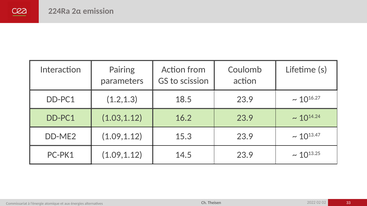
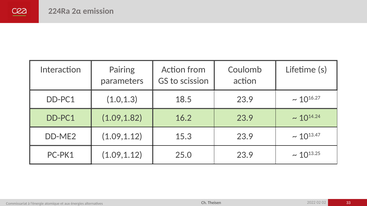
1.2,1.3: 1.2,1.3 -> 1.0,1.3
1.03,1.12: 1.03,1.12 -> 1.09,1.82
14.5: 14.5 -> 25.0
